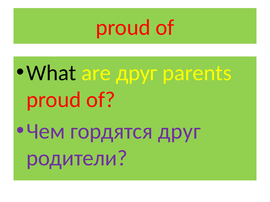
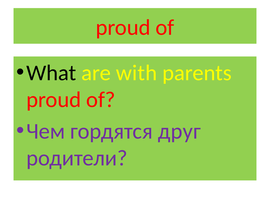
are друг: друг -> with
